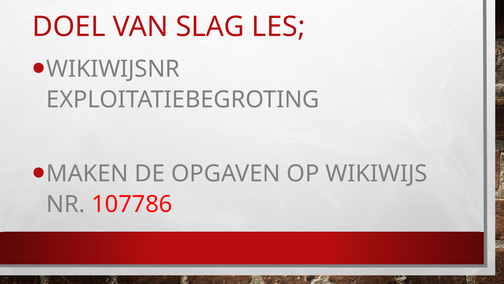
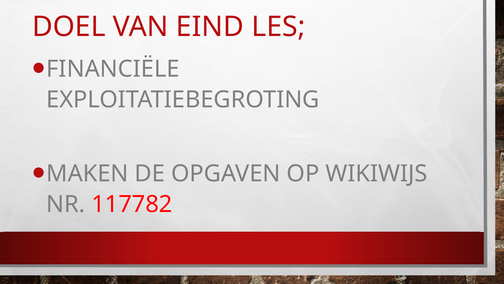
SLAG: SLAG -> EIND
WIKIWIJSNR: WIKIWIJSNR -> FINANCIËLE
107786: 107786 -> 117782
